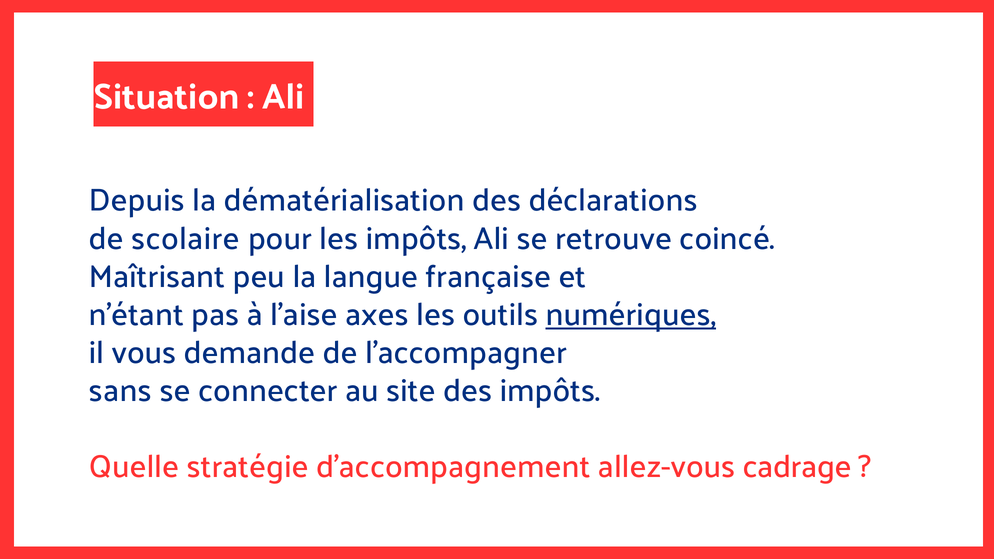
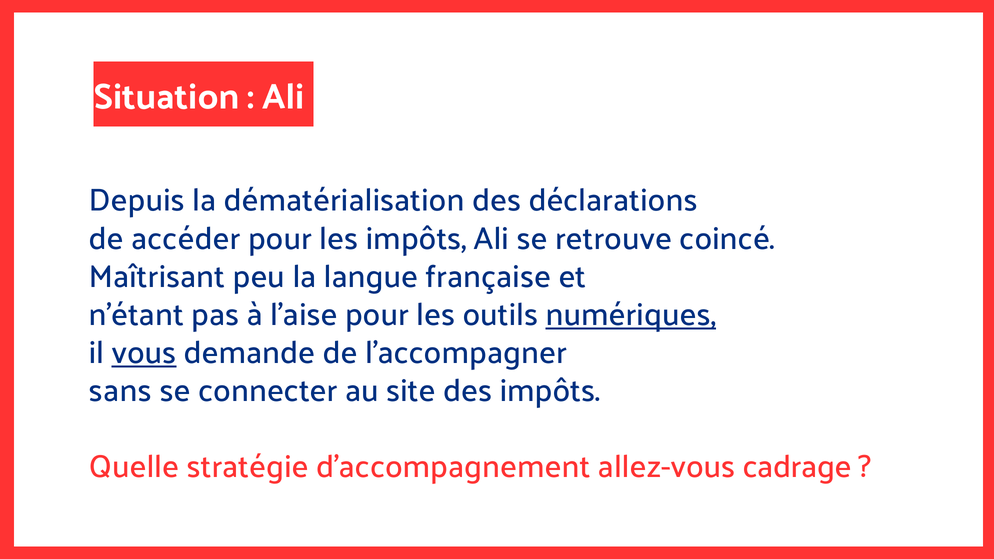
scolaire: scolaire -> accéder
l’aise axes: axes -> pour
vous underline: none -> present
